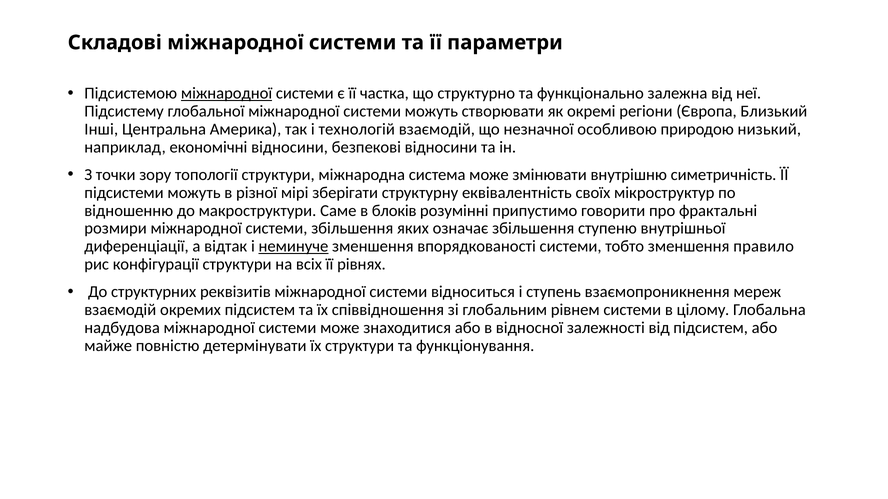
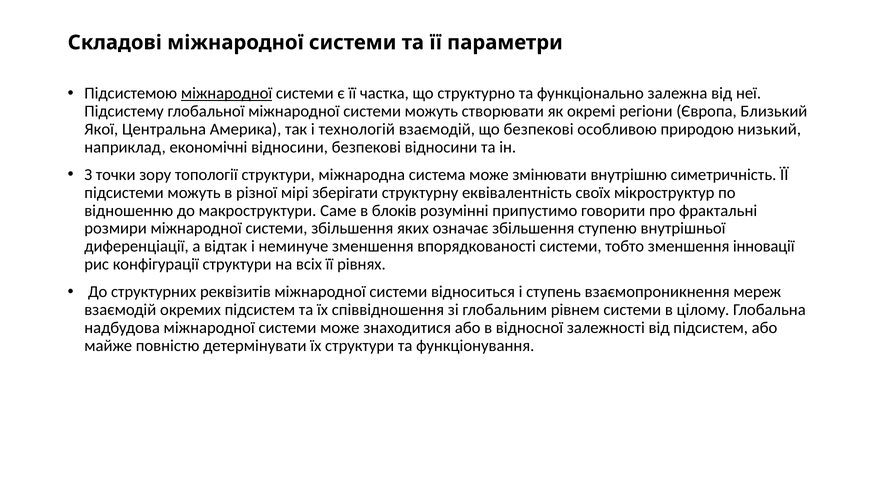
Інші: Інші -> Якої
що незначної: незначної -> безпекові
неминуче underline: present -> none
правило: правило -> інновації
